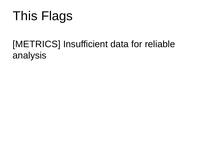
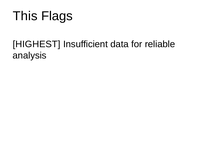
METRICS: METRICS -> HIGHEST
